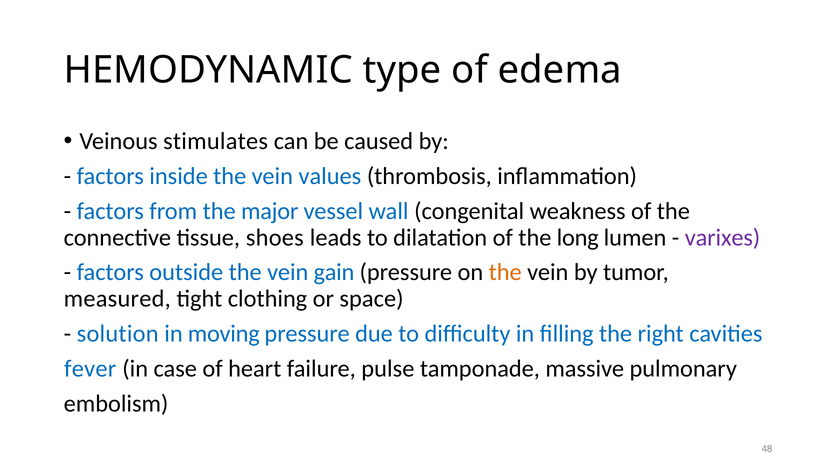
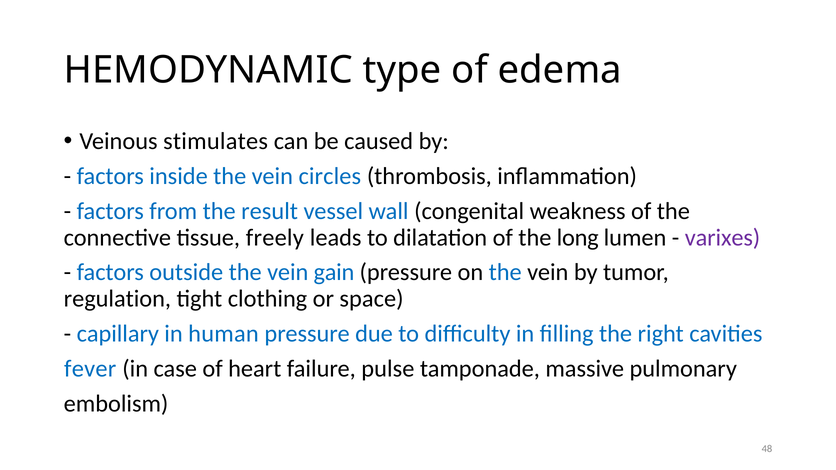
values: values -> circles
major: major -> result
shoes: shoes -> freely
the at (505, 273) colour: orange -> blue
measured: measured -> regulation
solution: solution -> capillary
moving: moving -> human
